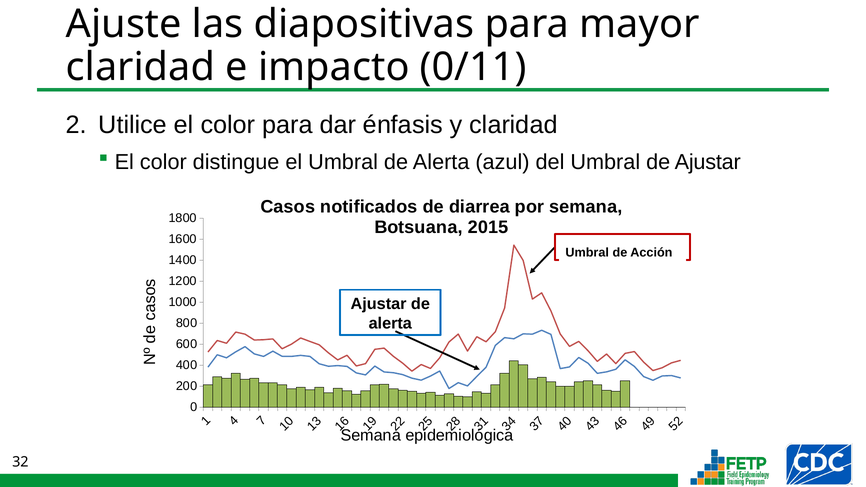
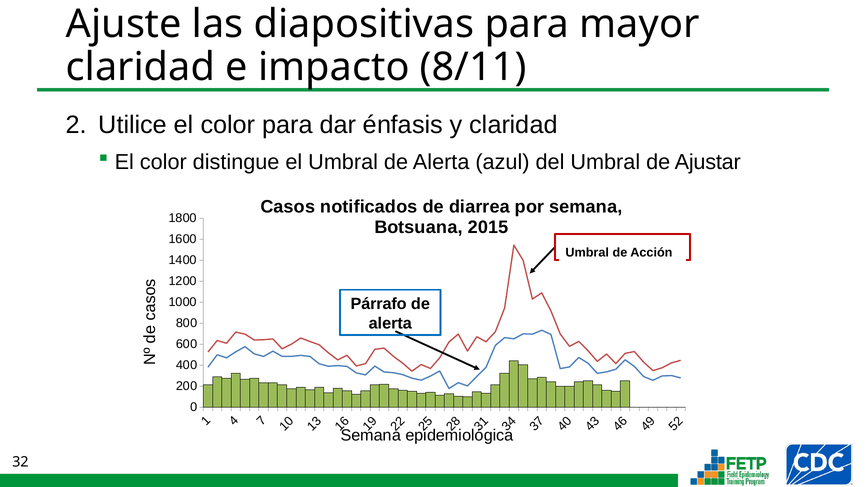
0/11: 0/11 -> 8/11
Ajustar at (379, 304): Ajustar -> Párrafo
